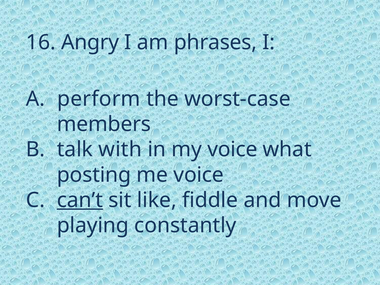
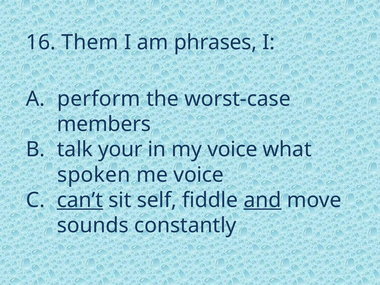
Angry: Angry -> Them
with: with -> your
posting: posting -> spoken
like: like -> self
and underline: none -> present
playing: playing -> sounds
